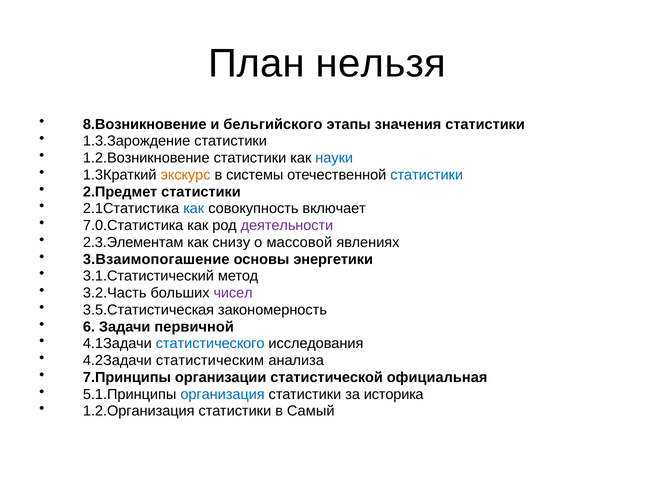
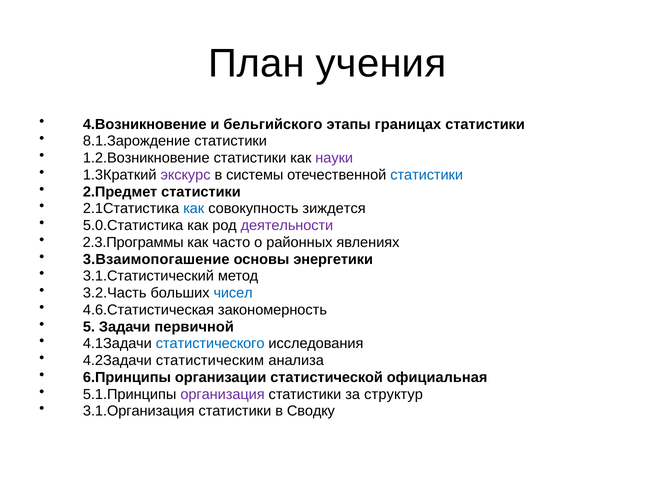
нельзя: нельзя -> учения
8.Возникновение: 8.Возникновение -> 4.Возникновение
значения: значения -> границах
1.3.Зарождение: 1.3.Зарождение -> 8.1.Зарождение
науки colour: blue -> purple
экскурс colour: orange -> purple
включает: включает -> зиждется
7.0.Статистика: 7.0.Статистика -> 5.0.Статистика
2.3.Элементам: 2.3.Элементам -> 2.3.Программы
снизу: снизу -> часто
массовой: массовой -> районных
чисел colour: purple -> blue
3.5.Статистическая: 3.5.Статистическая -> 4.6.Статистическая
6: 6 -> 5
7.Принципы: 7.Принципы -> 6.Принципы
организация colour: blue -> purple
историка: историка -> структур
1.2.Организация: 1.2.Организация -> 3.1.Организация
Самый: Самый -> Сводку
